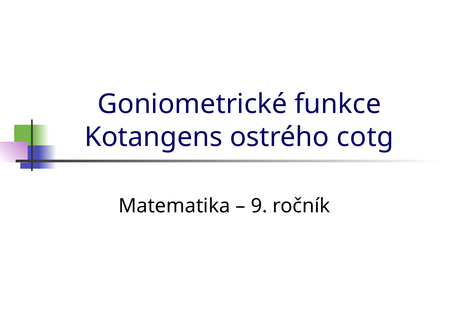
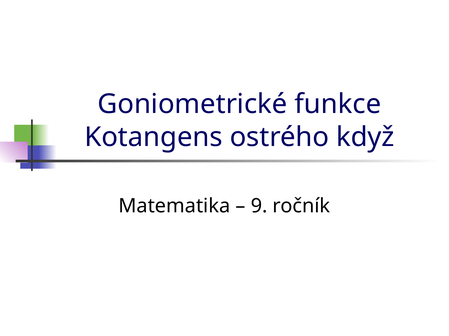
cotg: cotg -> když
